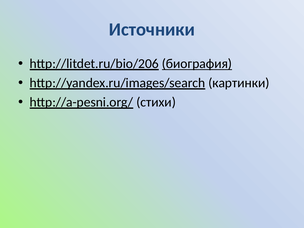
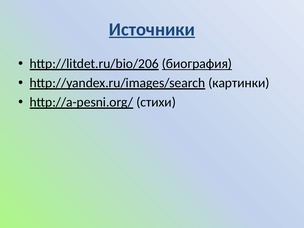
Источники underline: none -> present
